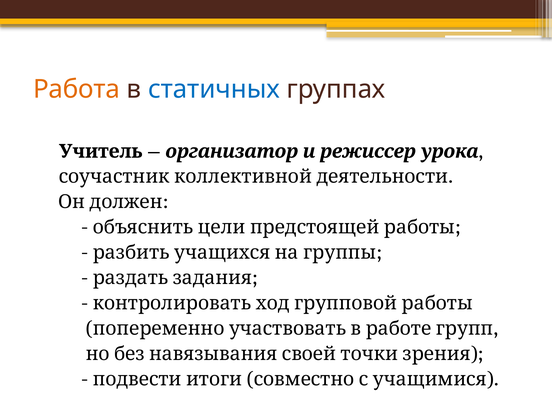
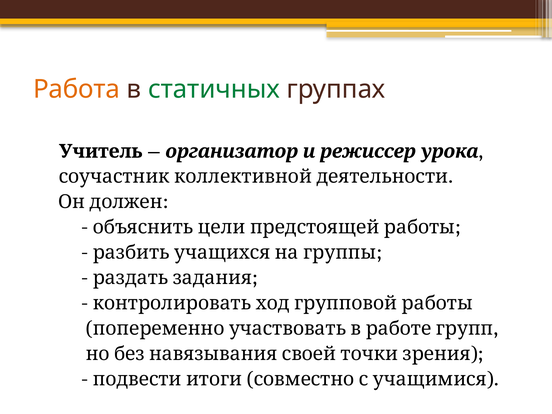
статичных colour: blue -> green
